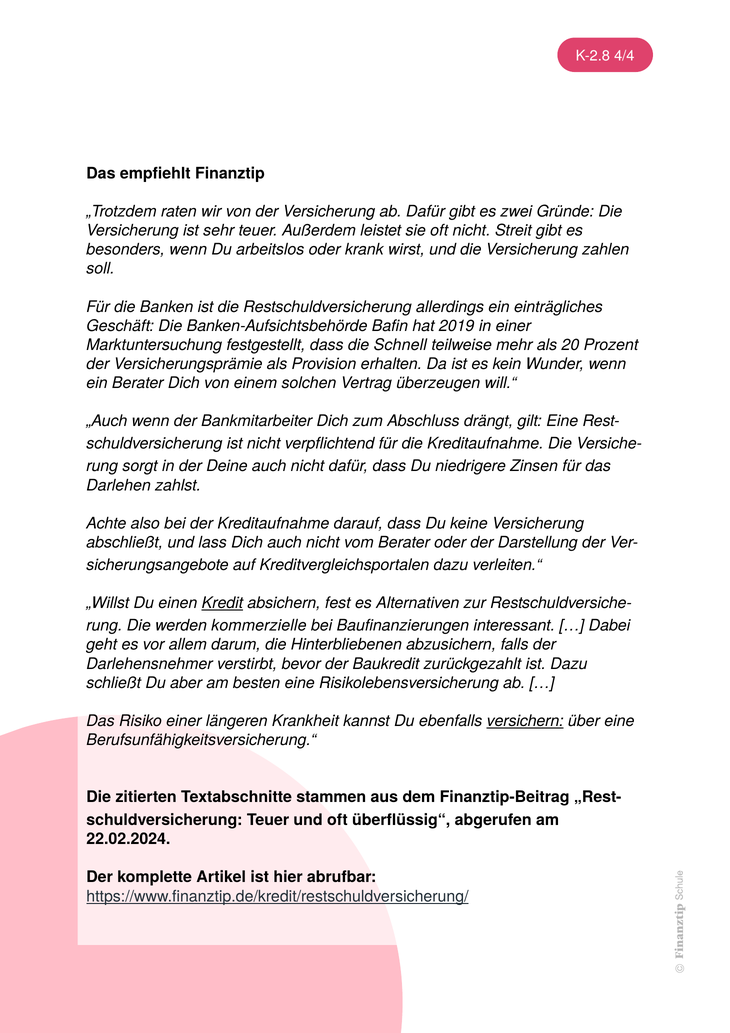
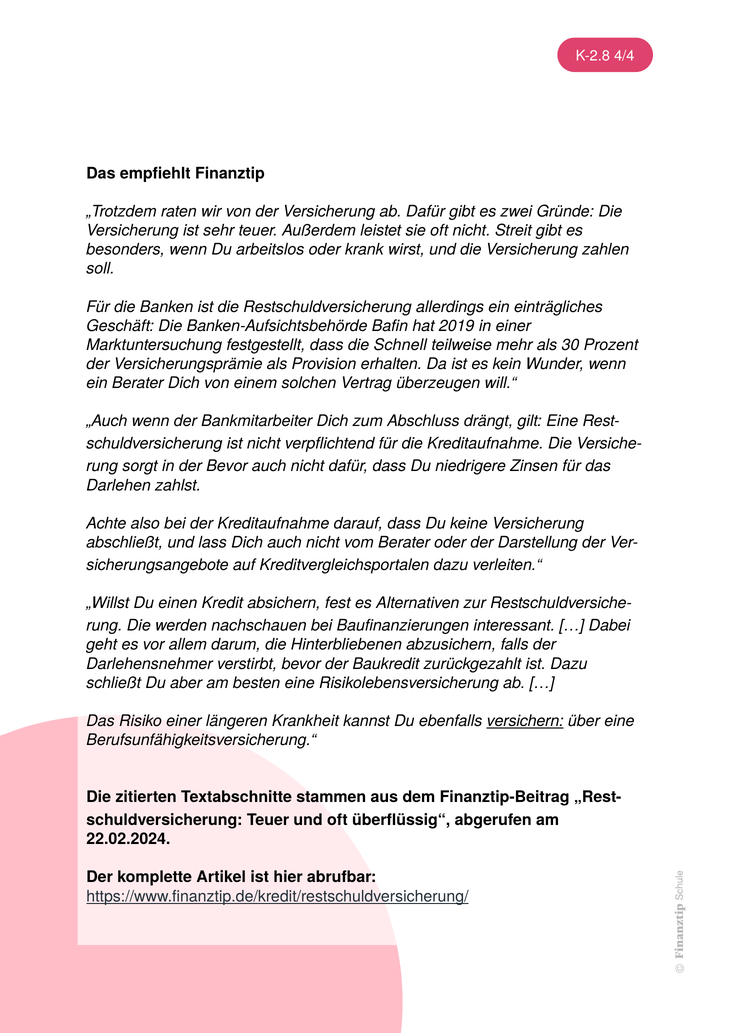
20: 20 -> 30
der Deine: Deine -> Bevor
Kredit underline: present -> none
kommerzielle: kommerzielle -> nachschauen
